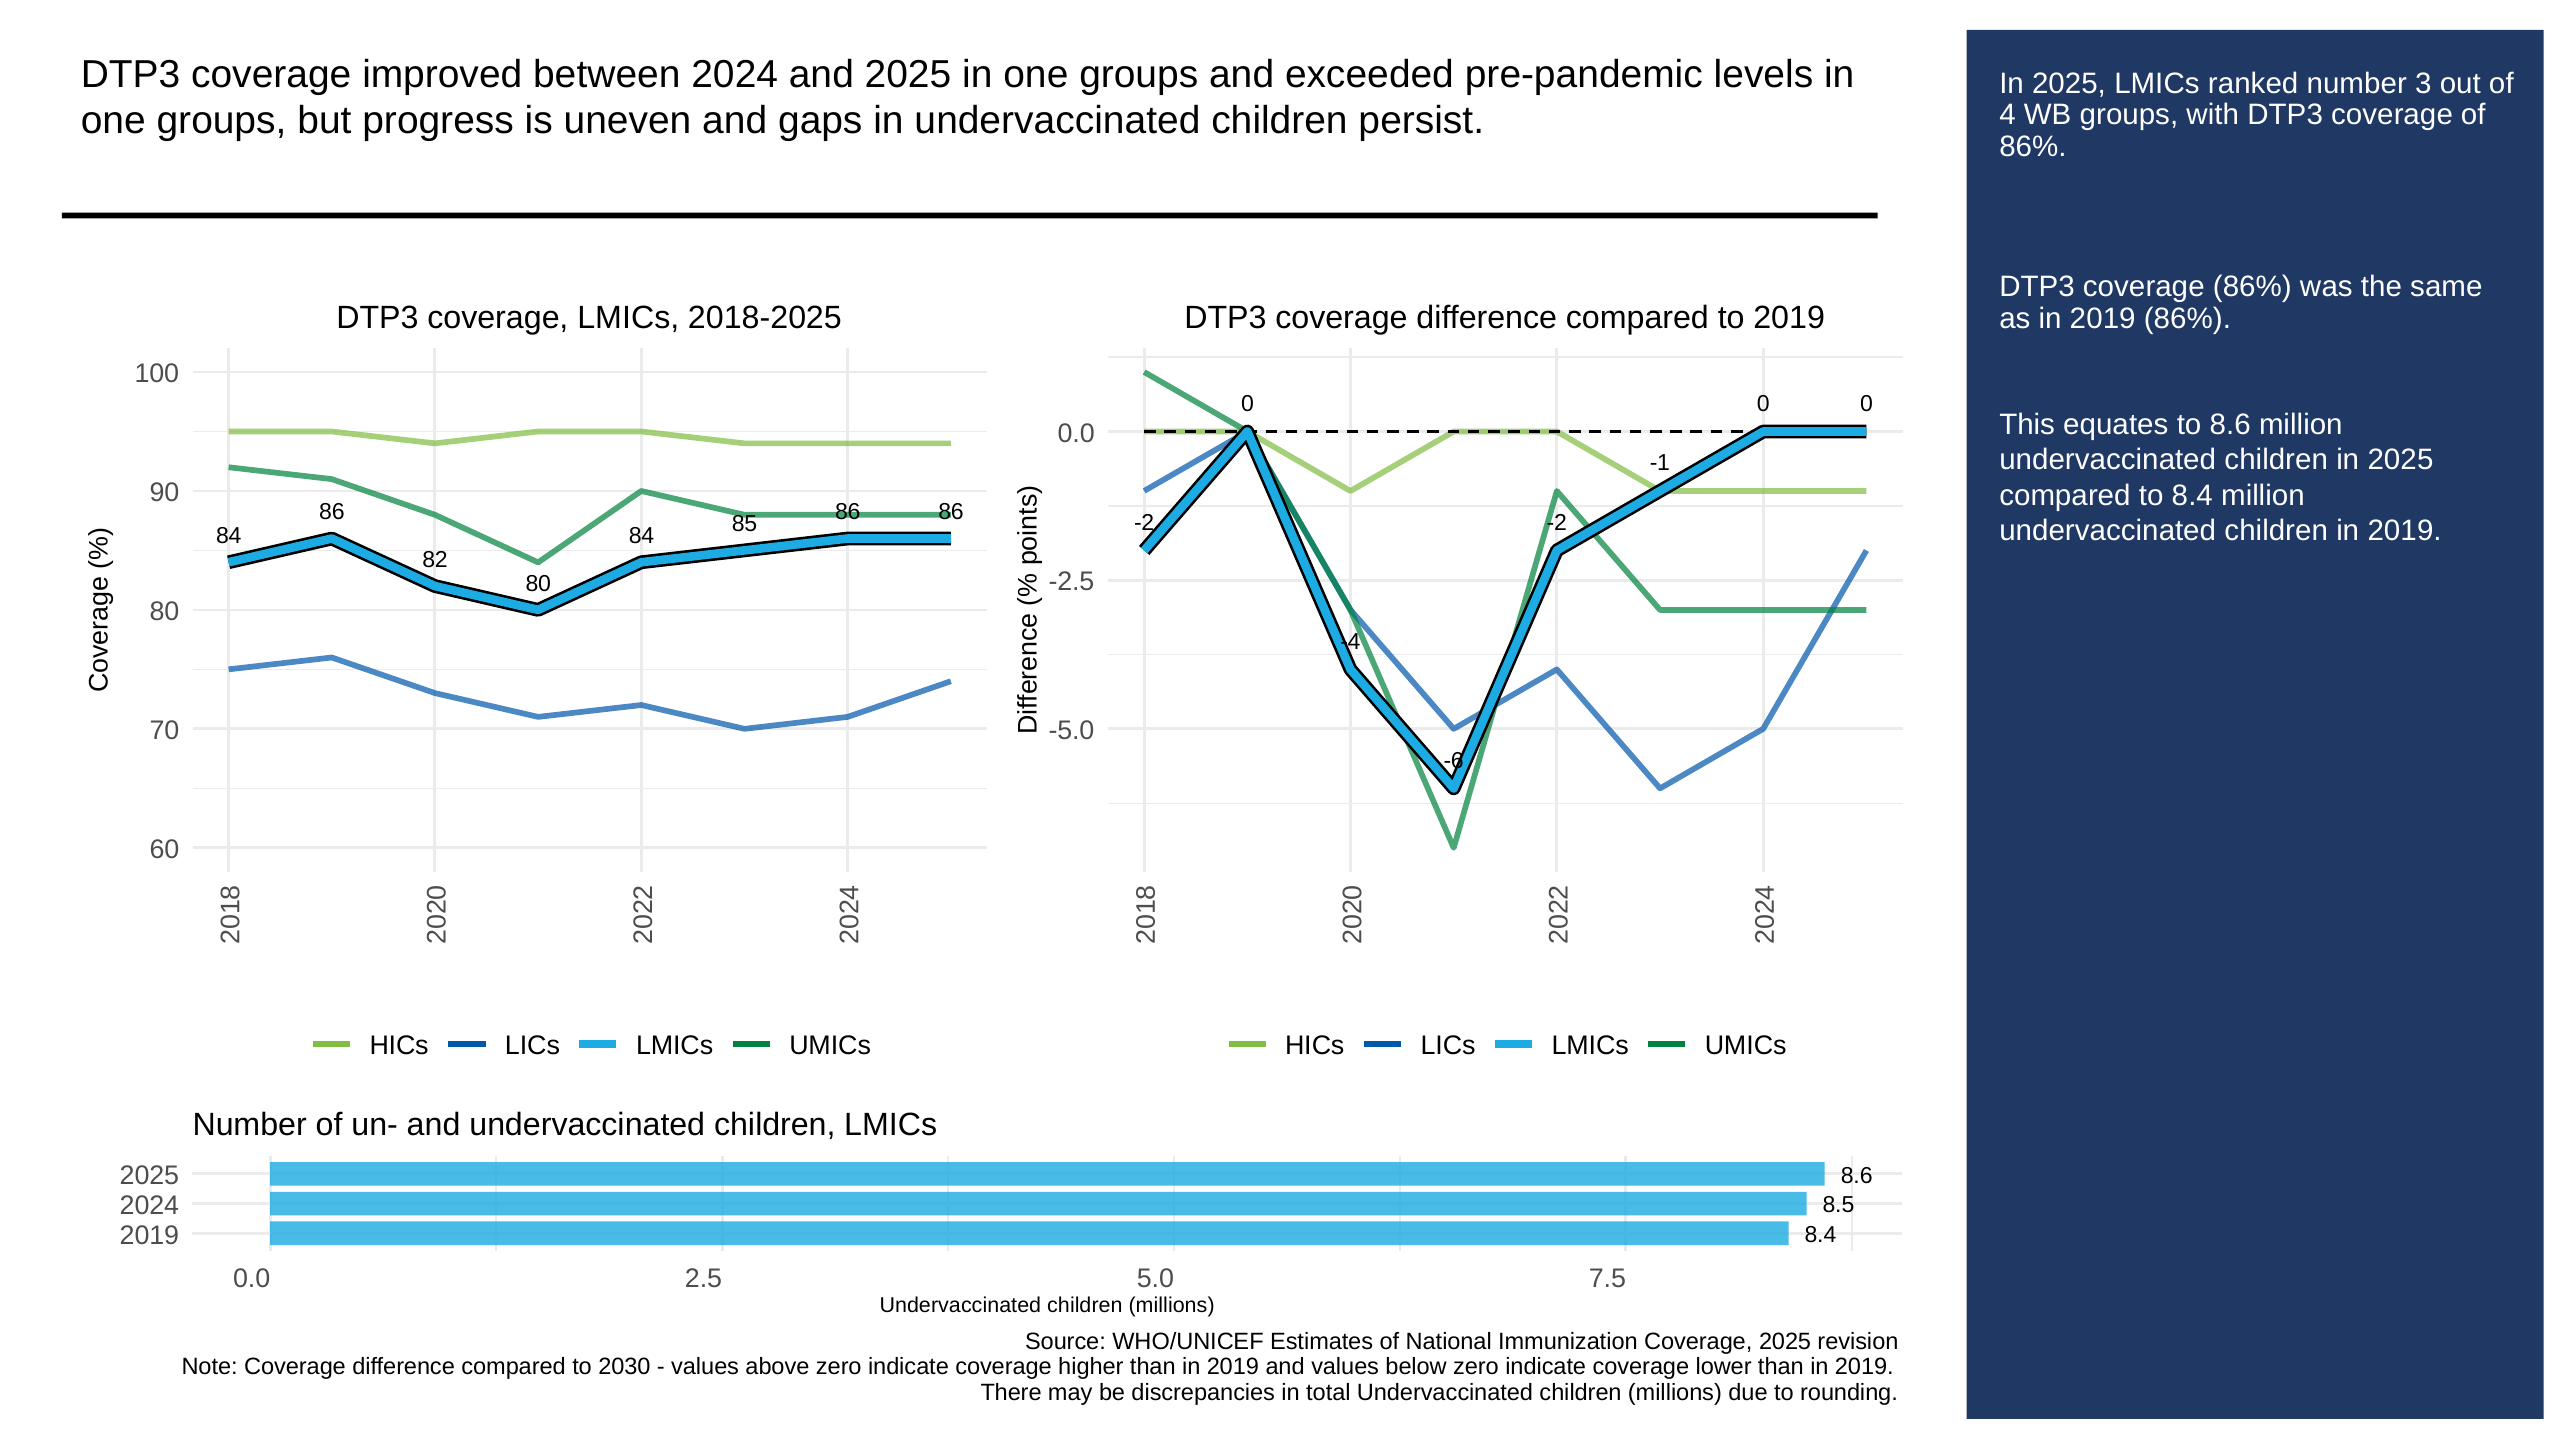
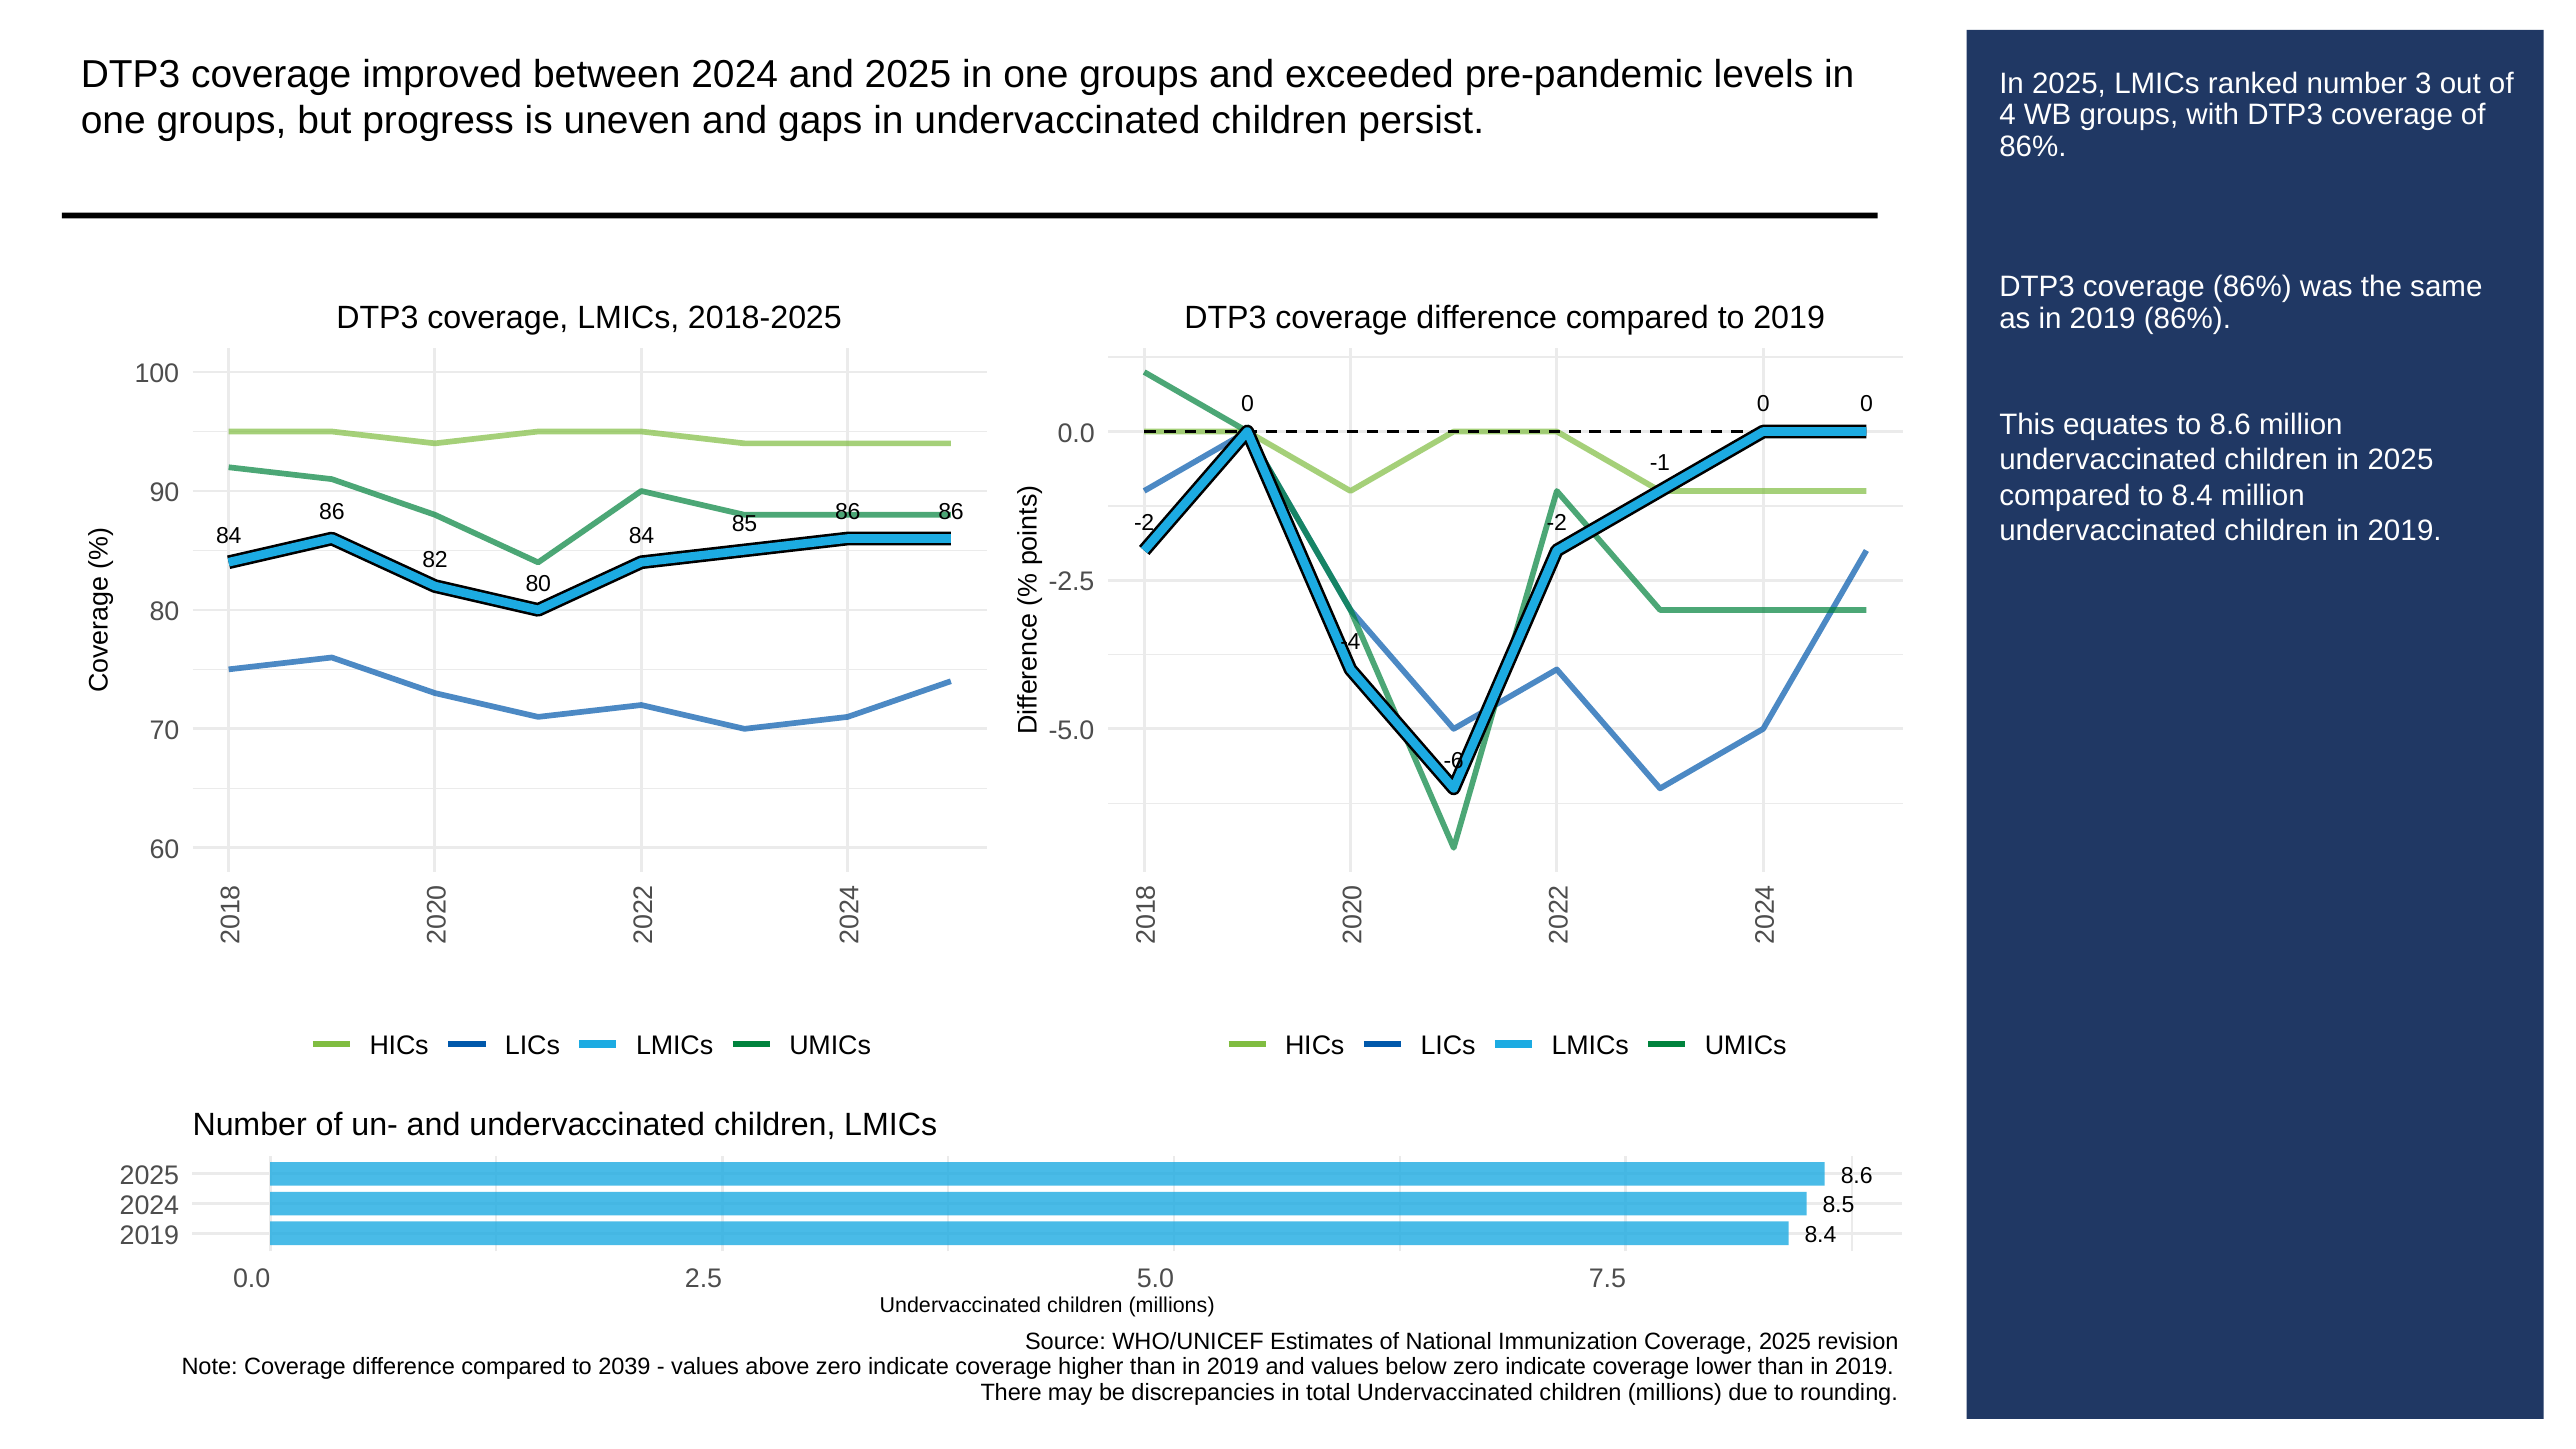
2030: 2030 -> 2039
